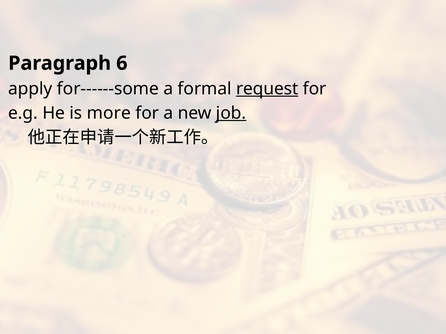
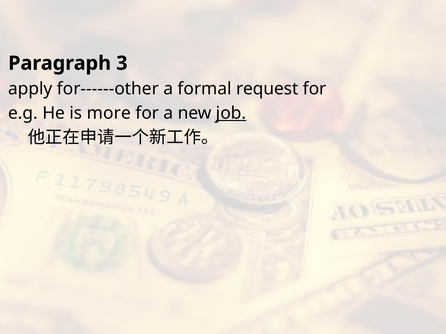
6: 6 -> 3
for------some: for------some -> for------other
request underline: present -> none
